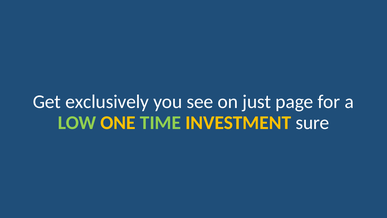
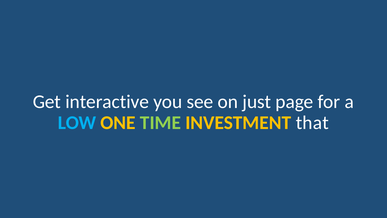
exclusively: exclusively -> interactive
LOW colour: light green -> light blue
sure: sure -> that
